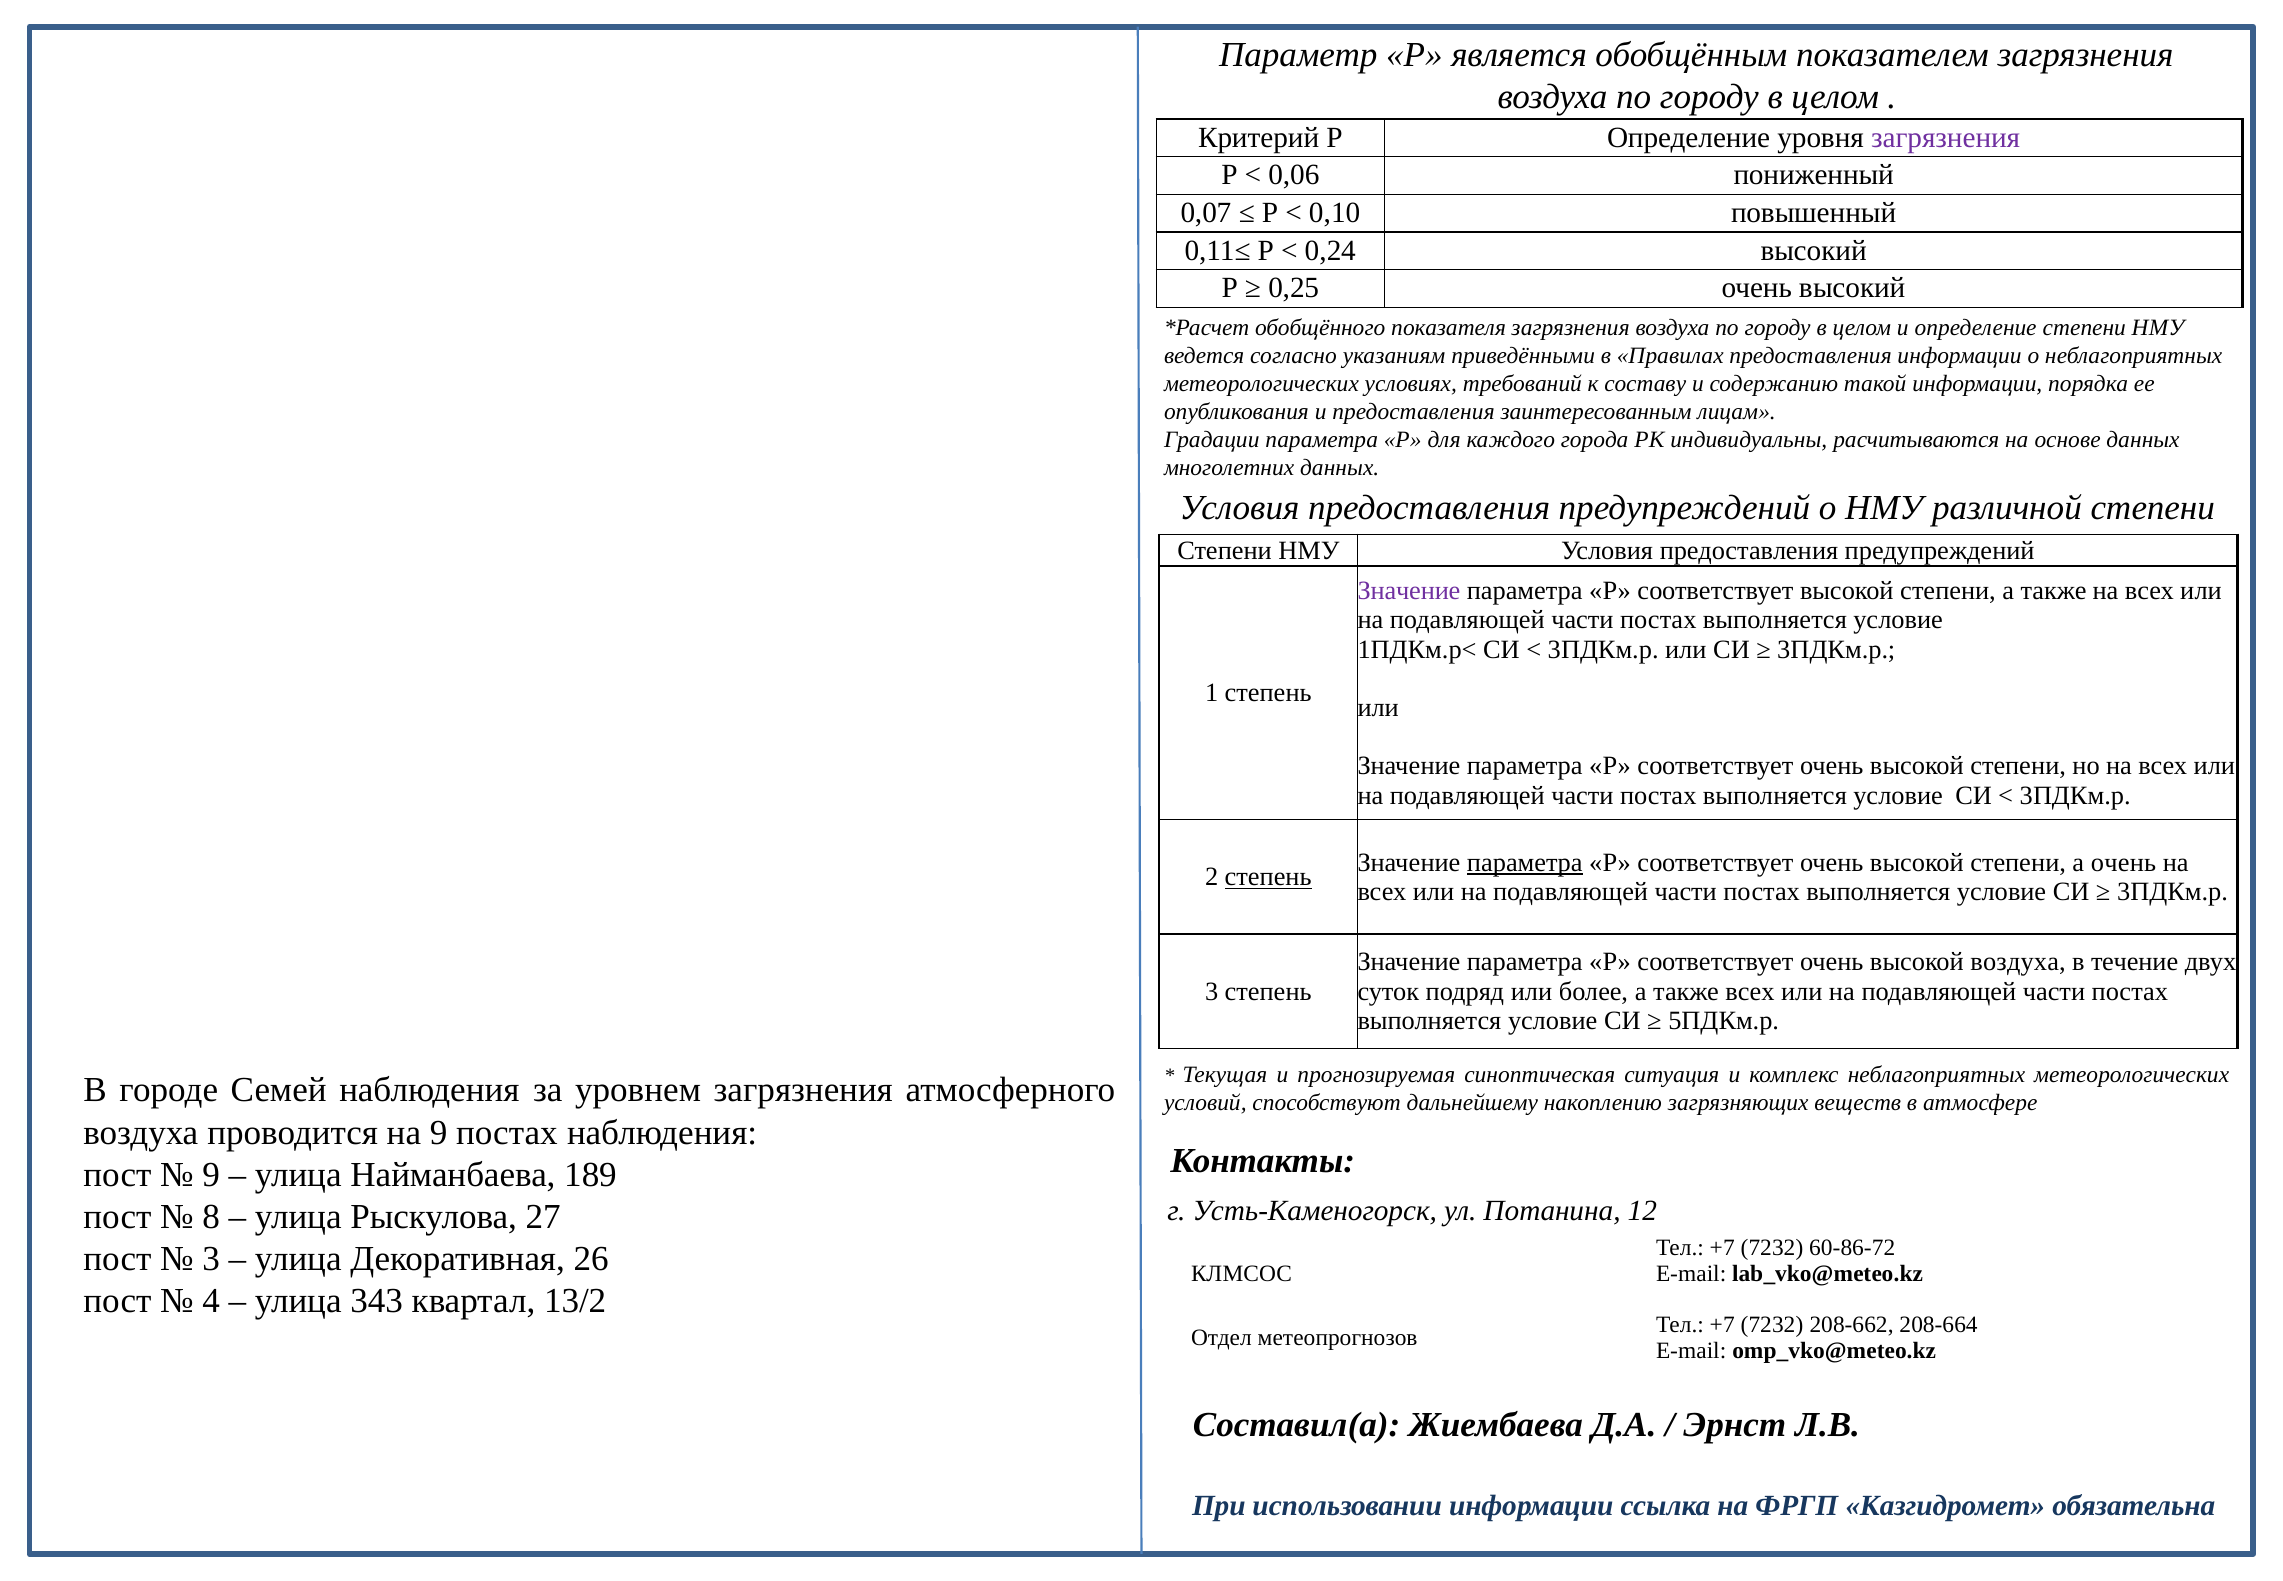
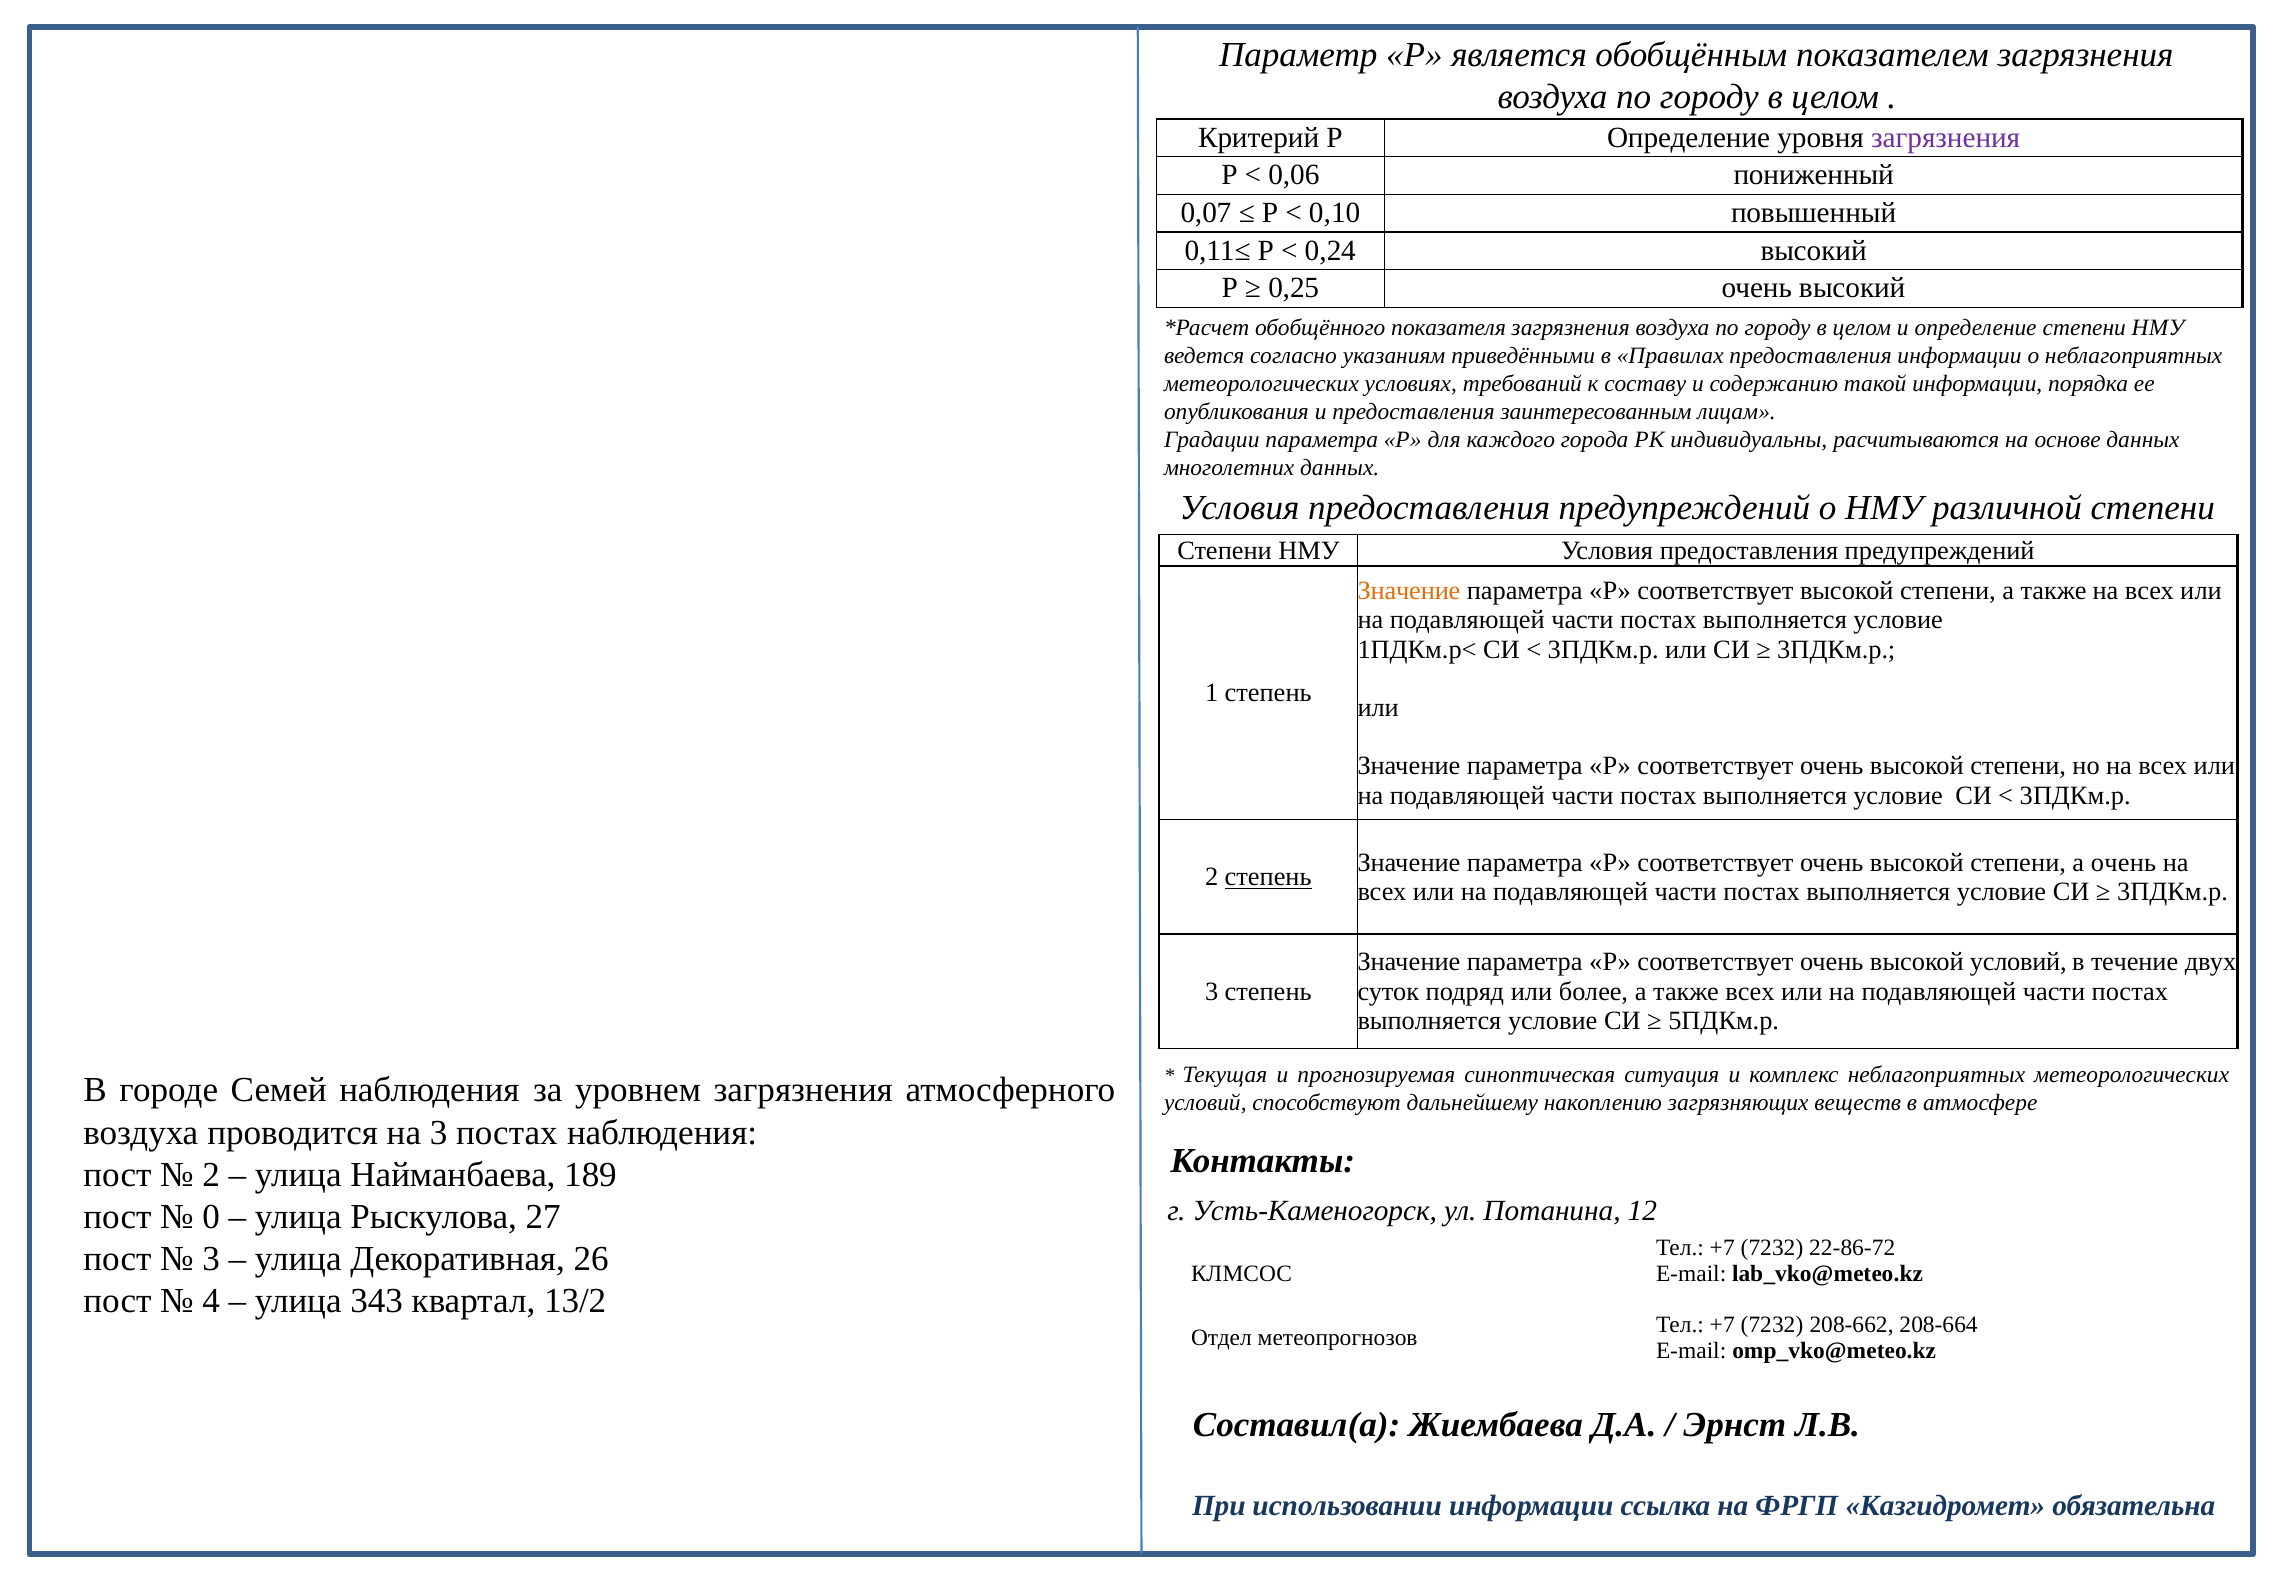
Значение at (1409, 591) colour: purple -> orange
параметра at (1525, 862) underline: present -> none
высокой воздуха: воздуха -> условий
на 9: 9 -> 3
9 at (211, 1174): 9 -> 2
8: 8 -> 0
60-86-72: 60-86-72 -> 22-86-72
